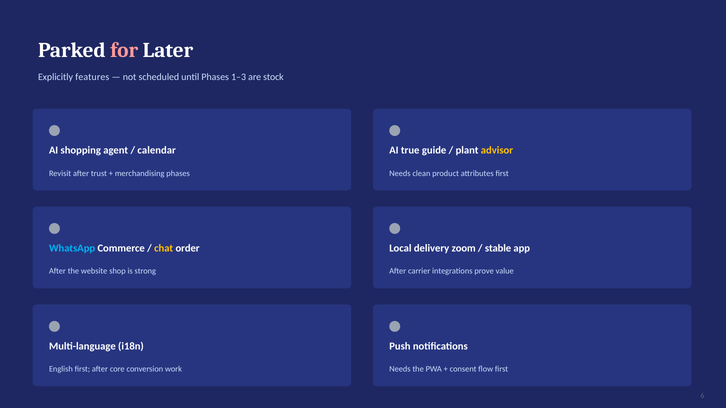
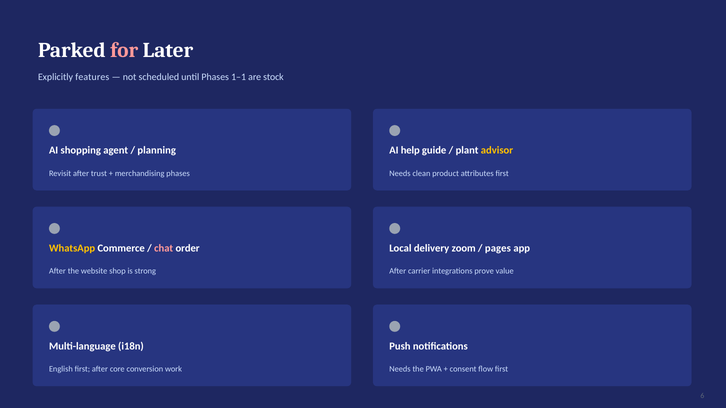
1–3: 1–3 -> 1–1
calendar: calendar -> planning
true: true -> help
WhatsApp colour: light blue -> yellow
chat colour: yellow -> pink
stable: stable -> pages
